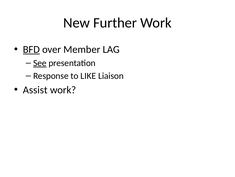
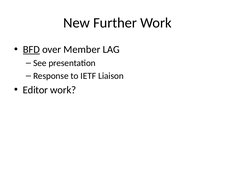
See underline: present -> none
LIKE: LIKE -> IETF
Assist: Assist -> Editor
